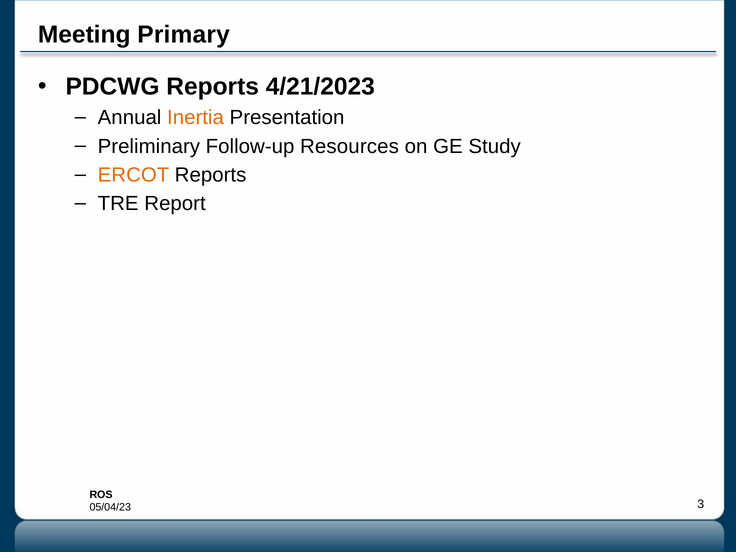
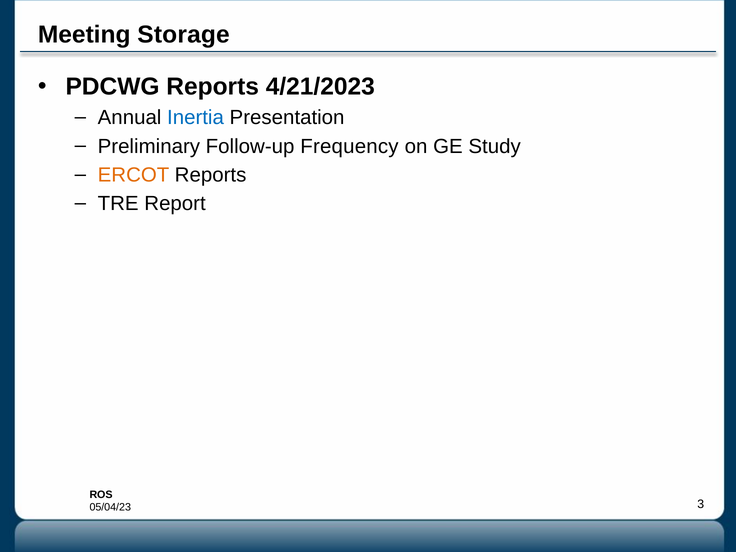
Primary: Primary -> Storage
Inertia colour: orange -> blue
Resources: Resources -> Frequency
